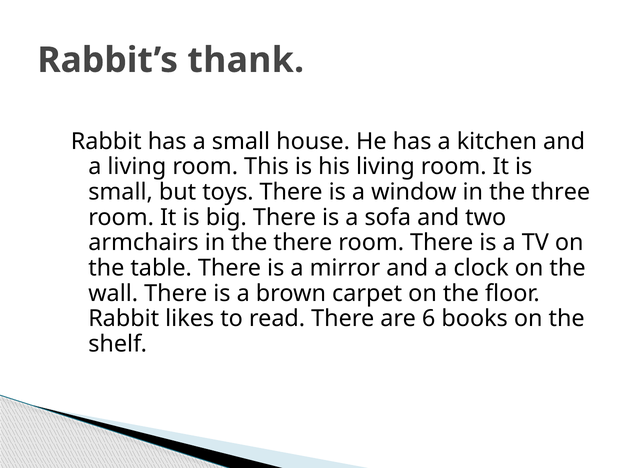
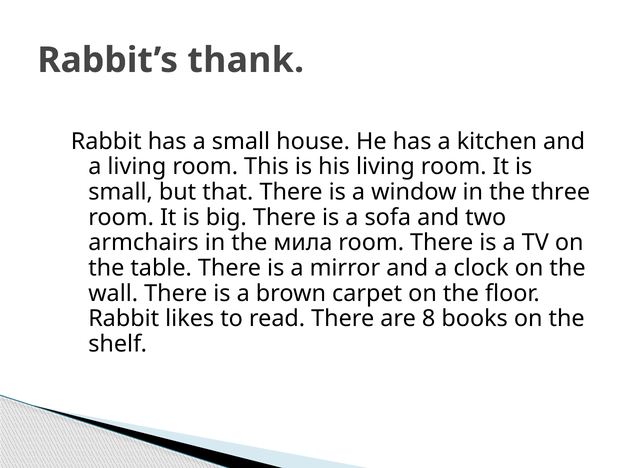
toys: toys -> that
the there: there -> мила
6: 6 -> 8
